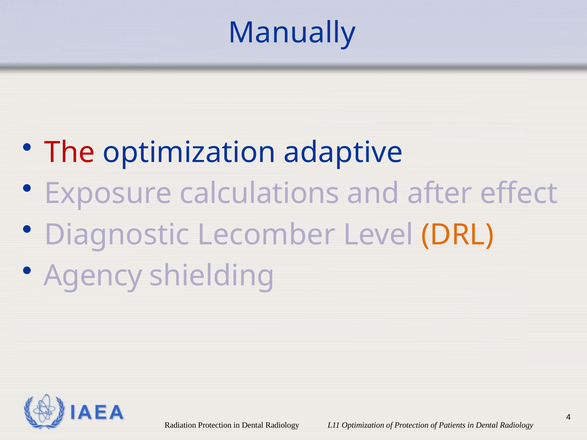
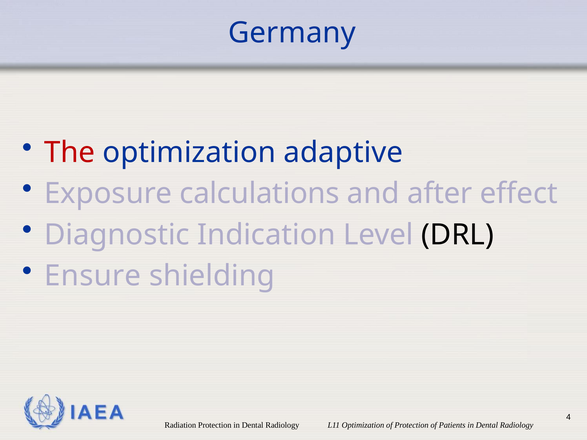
Manually: Manually -> Germany
Lecomber: Lecomber -> Indication
DRL colour: orange -> black
Agency: Agency -> Ensure
